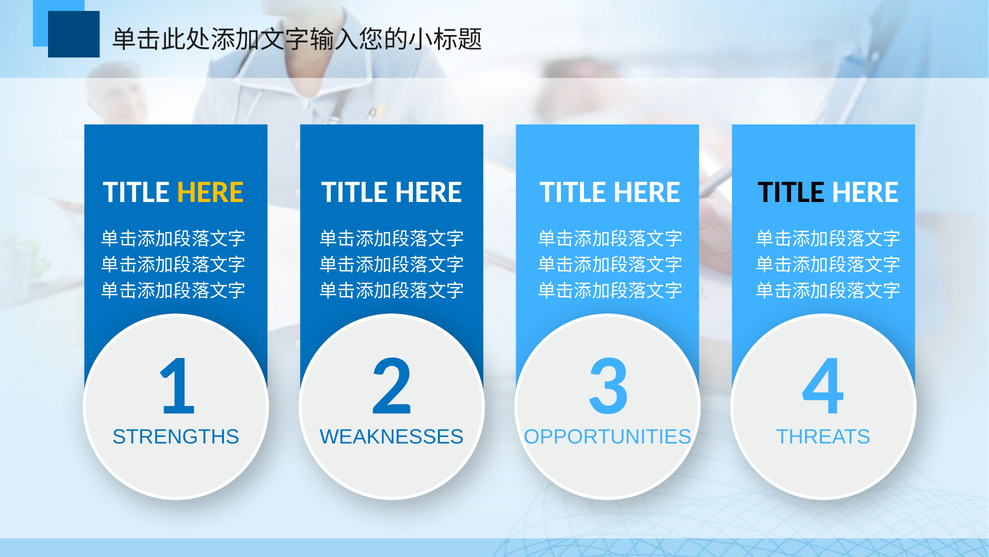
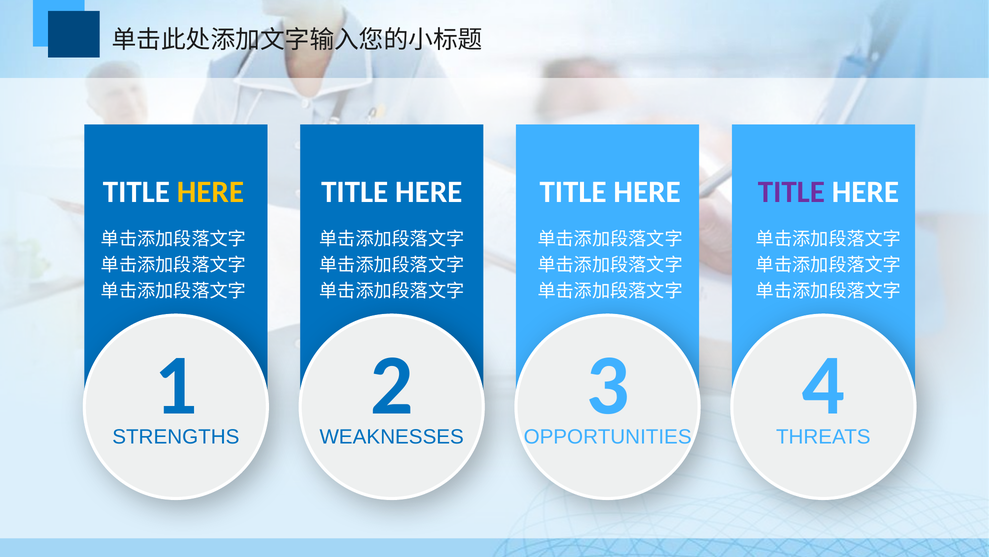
TITLE at (791, 192) colour: black -> purple
